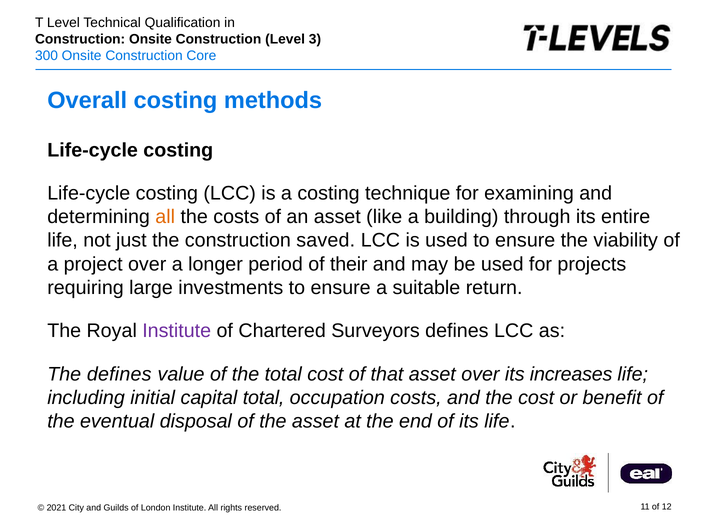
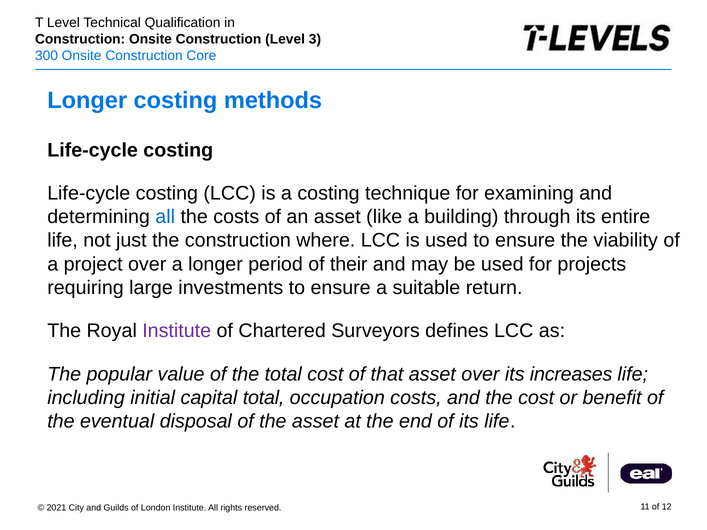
Overall at (87, 100): Overall -> Longer
all at (165, 217) colour: orange -> blue
saved: saved -> where
The defines: defines -> popular
